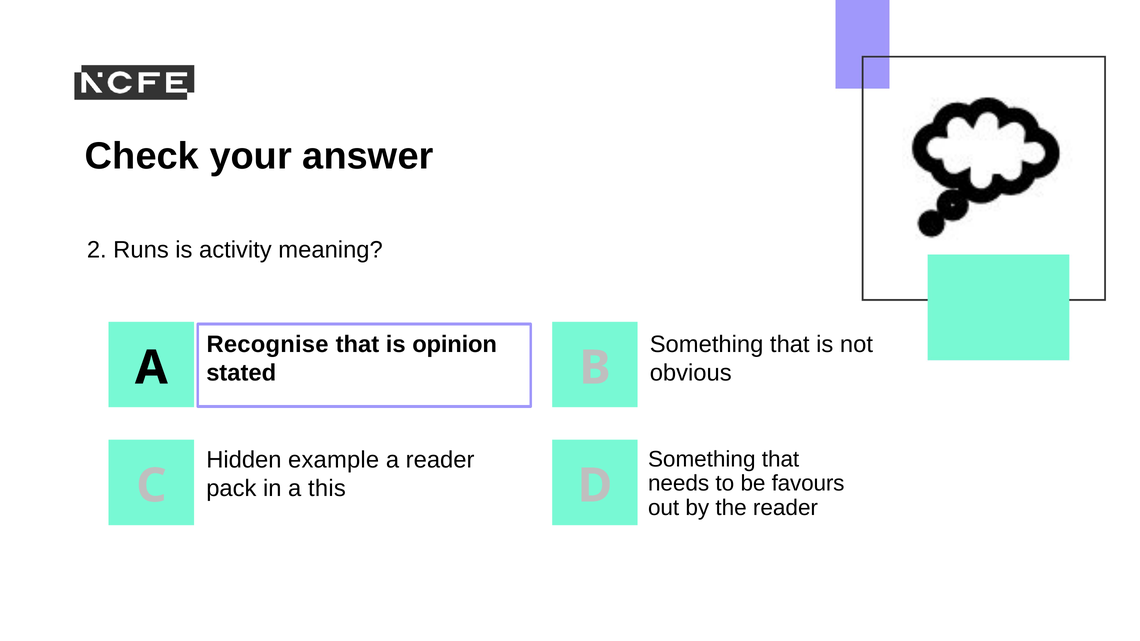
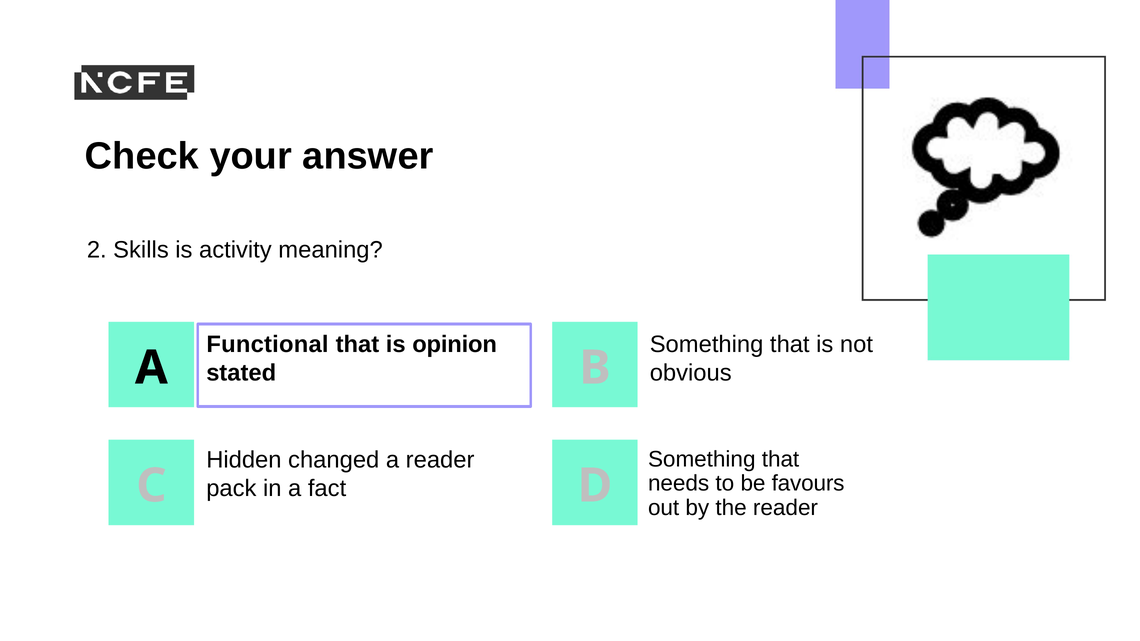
Runs: Runs -> Skills
Recognise: Recognise -> Functional
example: example -> changed
this: this -> fact
